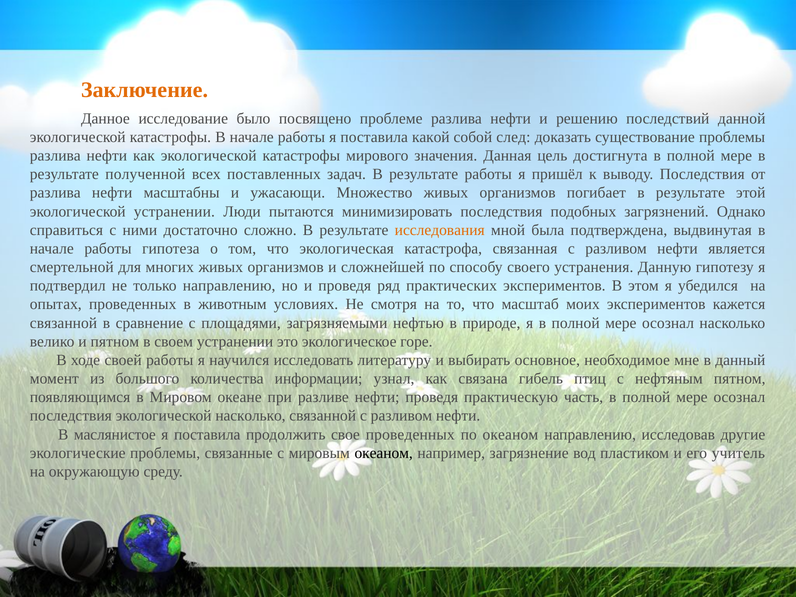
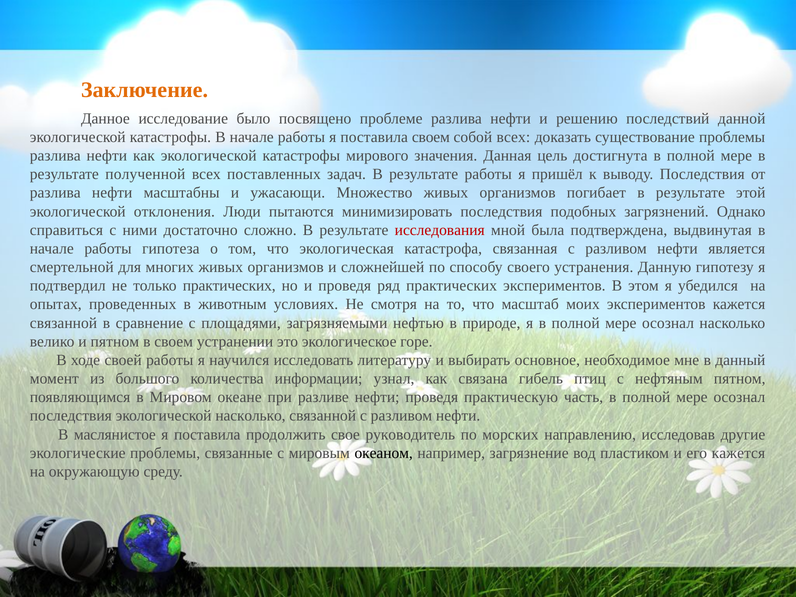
поставила какой: какой -> своем
собой след: след -> всех
экологической устранении: устранении -> отклонения
исследования colour: orange -> red
только направлению: направлению -> практических
свое проведенных: проведенных -> руководитель
по океаном: океаном -> морских
его учитель: учитель -> кажется
